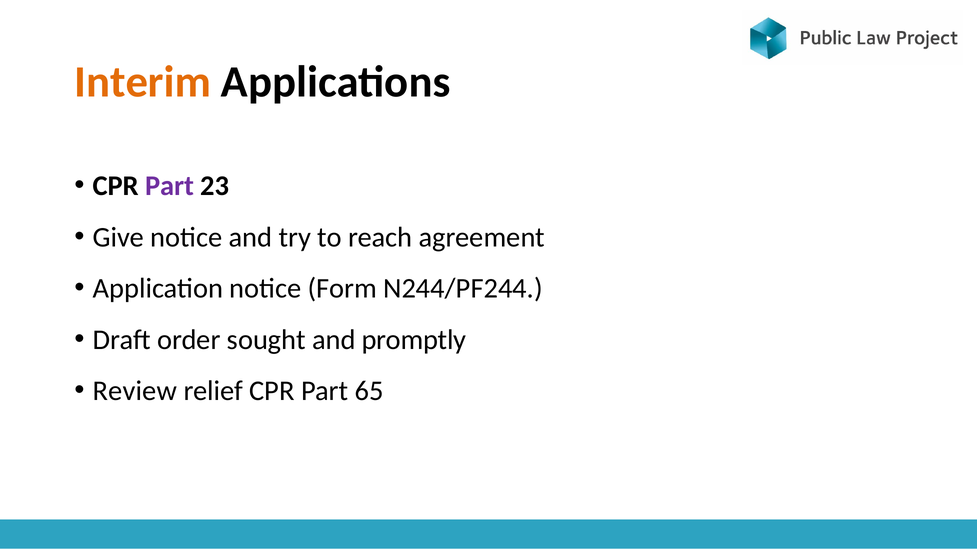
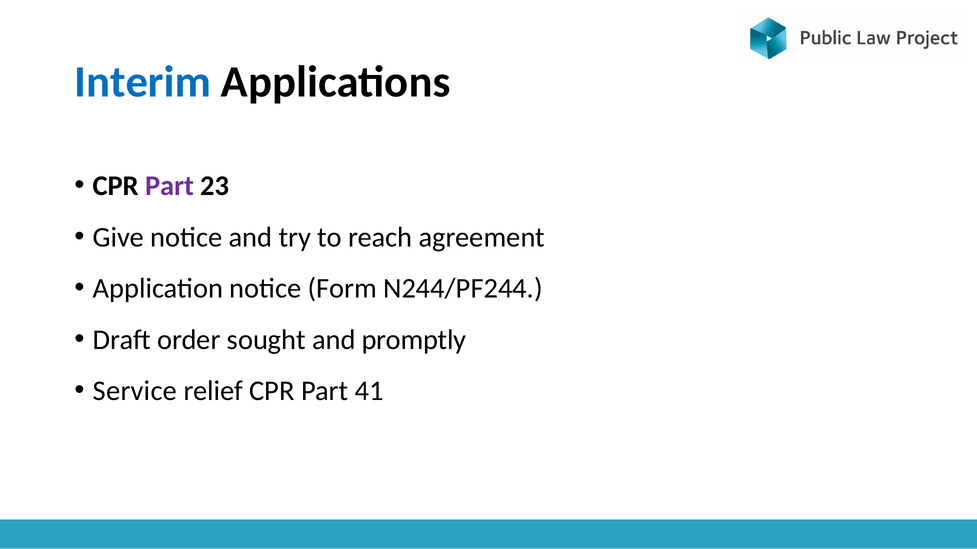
Interim colour: orange -> blue
Review: Review -> Service
65: 65 -> 41
